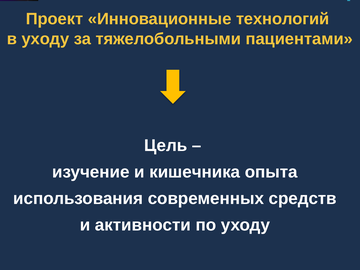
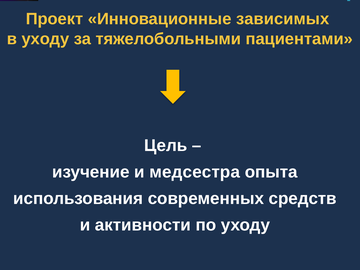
технологий: технологий -> зависимых
кишечника: кишечника -> медсестра
